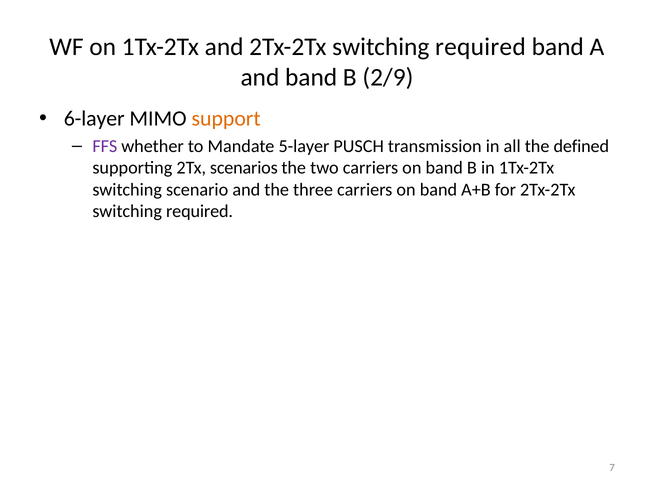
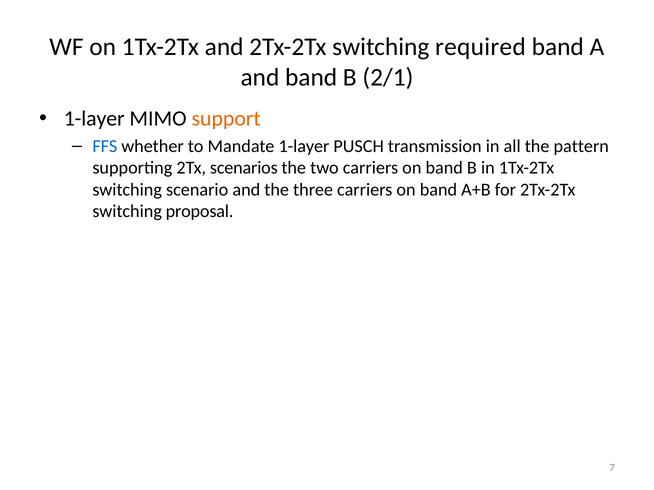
2/9: 2/9 -> 2/1
6-layer at (94, 119): 6-layer -> 1-layer
FFS colour: purple -> blue
Mandate 5-layer: 5-layer -> 1-layer
defined: defined -> pattern
required at (200, 212): required -> proposal
